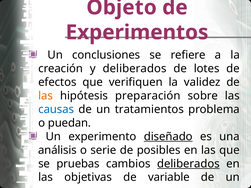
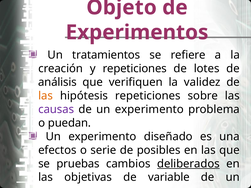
Un conclusiones: conclusiones -> tratamientos
y deliberados: deliberados -> repeticiones
efectos: efectos -> análisis
hipótesis preparación: preparación -> repeticiones
causas colour: blue -> purple
de un tratamientos: tratamientos -> experimento
diseñado underline: present -> none
análisis: análisis -> efectos
